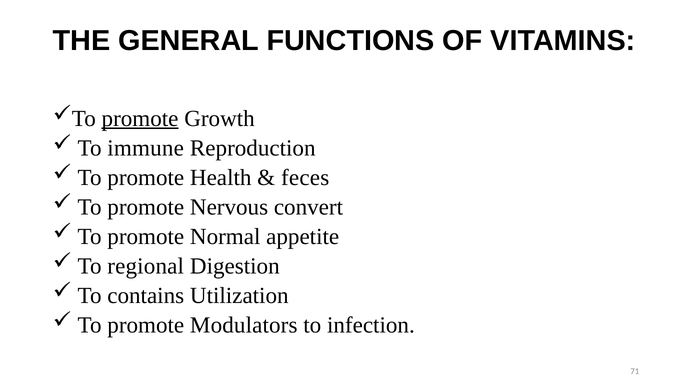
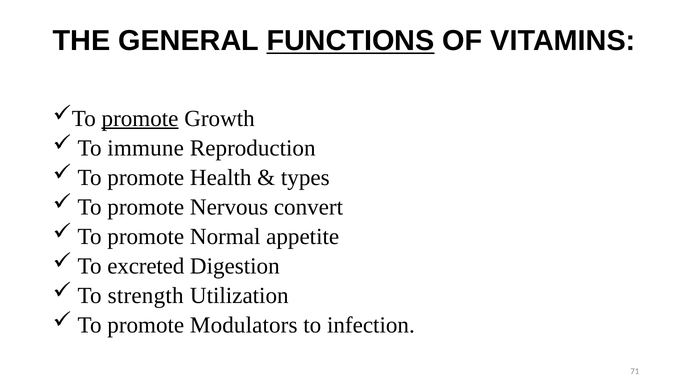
FUNCTIONS underline: none -> present
feces: feces -> types
regional: regional -> excreted
contains: contains -> strength
